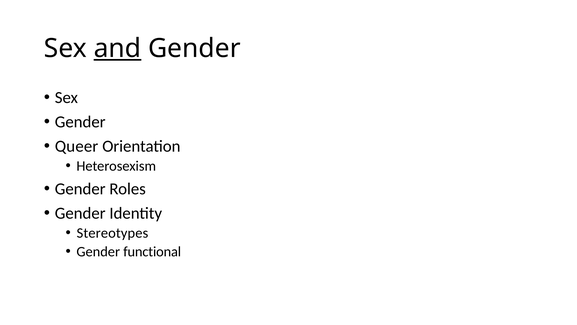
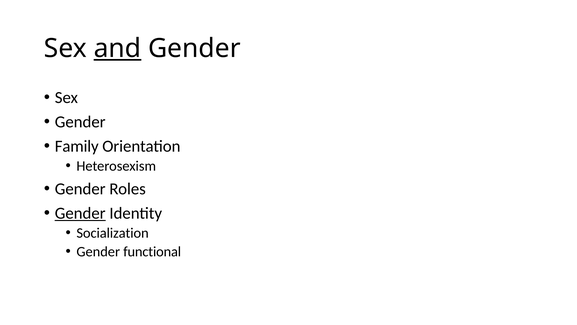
Queer: Queer -> Family
Gender at (80, 213) underline: none -> present
Stereotypes: Stereotypes -> Socialization
